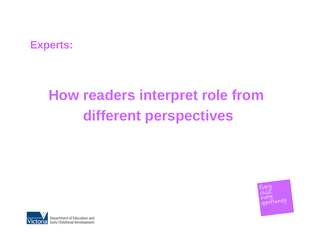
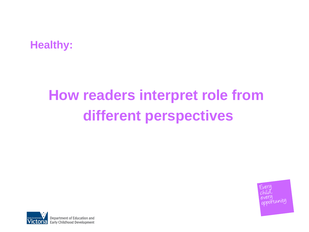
Experts: Experts -> Healthy
